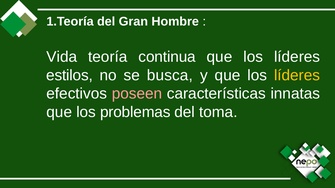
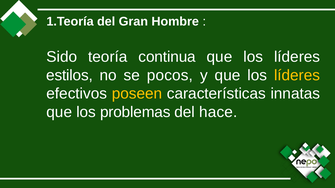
Vida: Vida -> Sido
busca: busca -> pocos
poseen colour: pink -> yellow
toma: toma -> hace
